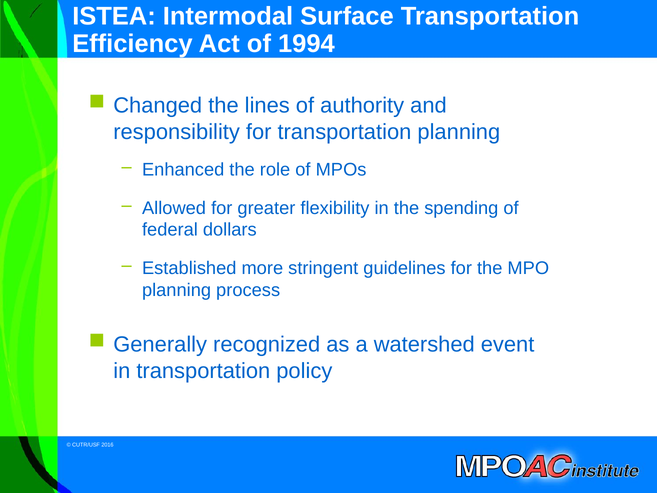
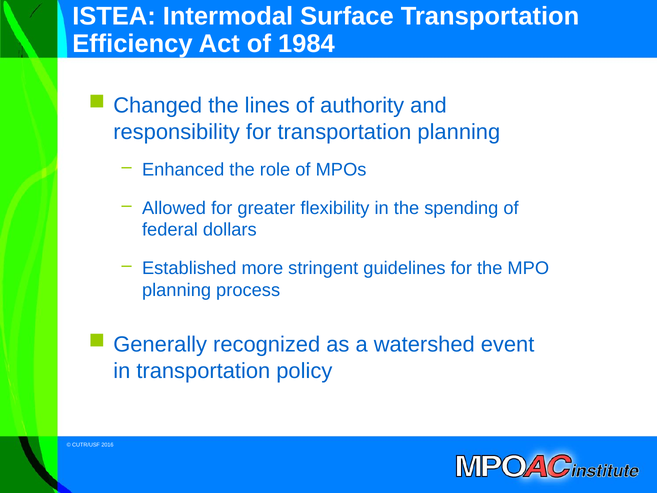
1994: 1994 -> 1984
